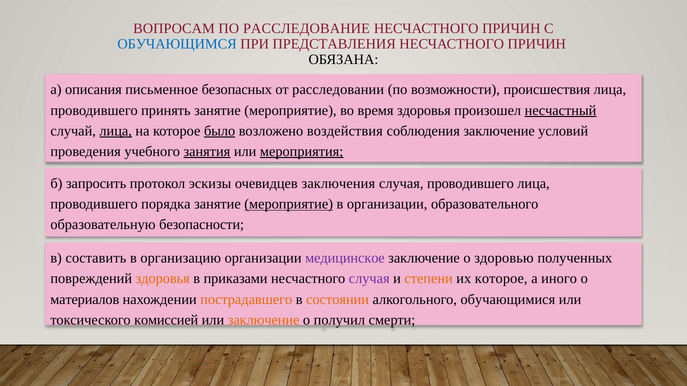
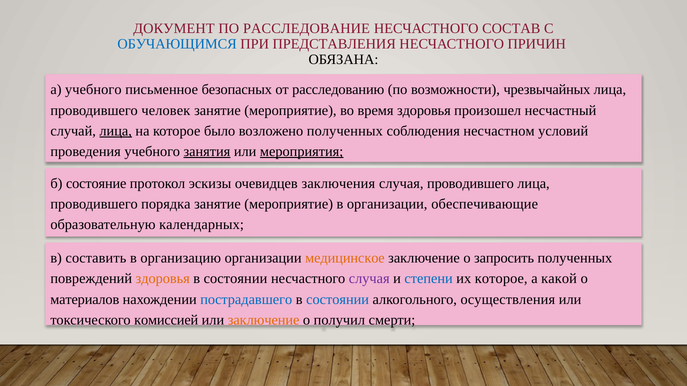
ВОПРОСАМ: ВОПРОСАМ -> ДОКУМЕНТ
ПРИЧИН at (511, 29): ПРИЧИН -> СОСТАВ
а описания: описания -> учебного
расследовании: расследовании -> расследованию
происшествия: происшествия -> чрезвычайных
принять: принять -> человек
несчастный underline: present -> none
было underline: present -> none
возложено воздействия: воздействия -> полученных
соблюдения заключение: заключение -> несчастном
запросить: запросить -> состояние
мероприятие at (289, 204) underline: present -> none
образовательного: образовательного -> обеспечивающие
безопасности: безопасности -> календарных
медицинское colour: purple -> orange
здоровью: здоровью -> запросить
приказами at (236, 279): приказами -> состоянии
степени colour: orange -> blue
иного: иного -> какой
пострадавшего colour: orange -> blue
состоянии at (338, 300) colour: orange -> blue
обучающимися: обучающимися -> осуществления
